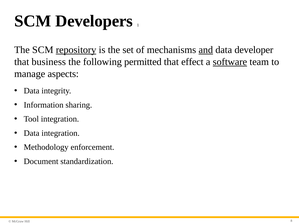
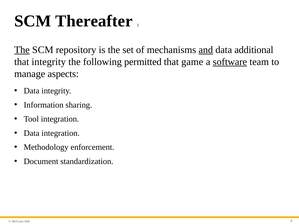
Developers: Developers -> Thereafter
The at (22, 50) underline: none -> present
repository underline: present -> none
developer: developer -> additional
that business: business -> integrity
effect: effect -> game
